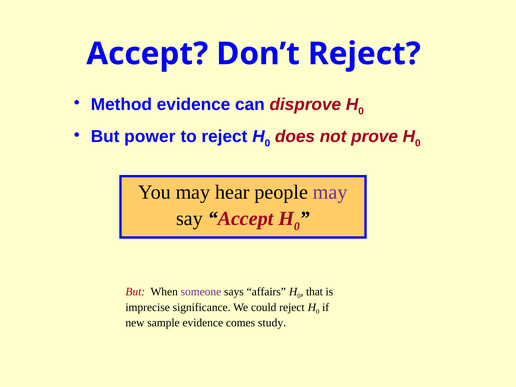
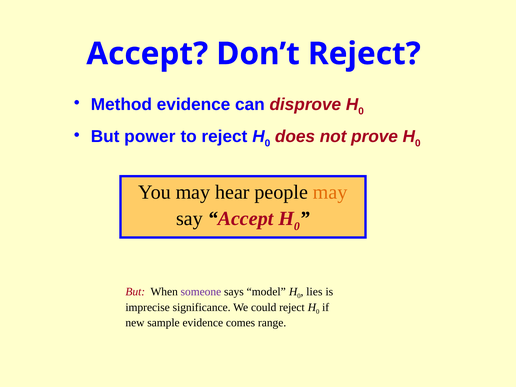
may at (330, 192) colour: purple -> orange
affairs: affairs -> model
that: that -> lies
study: study -> range
